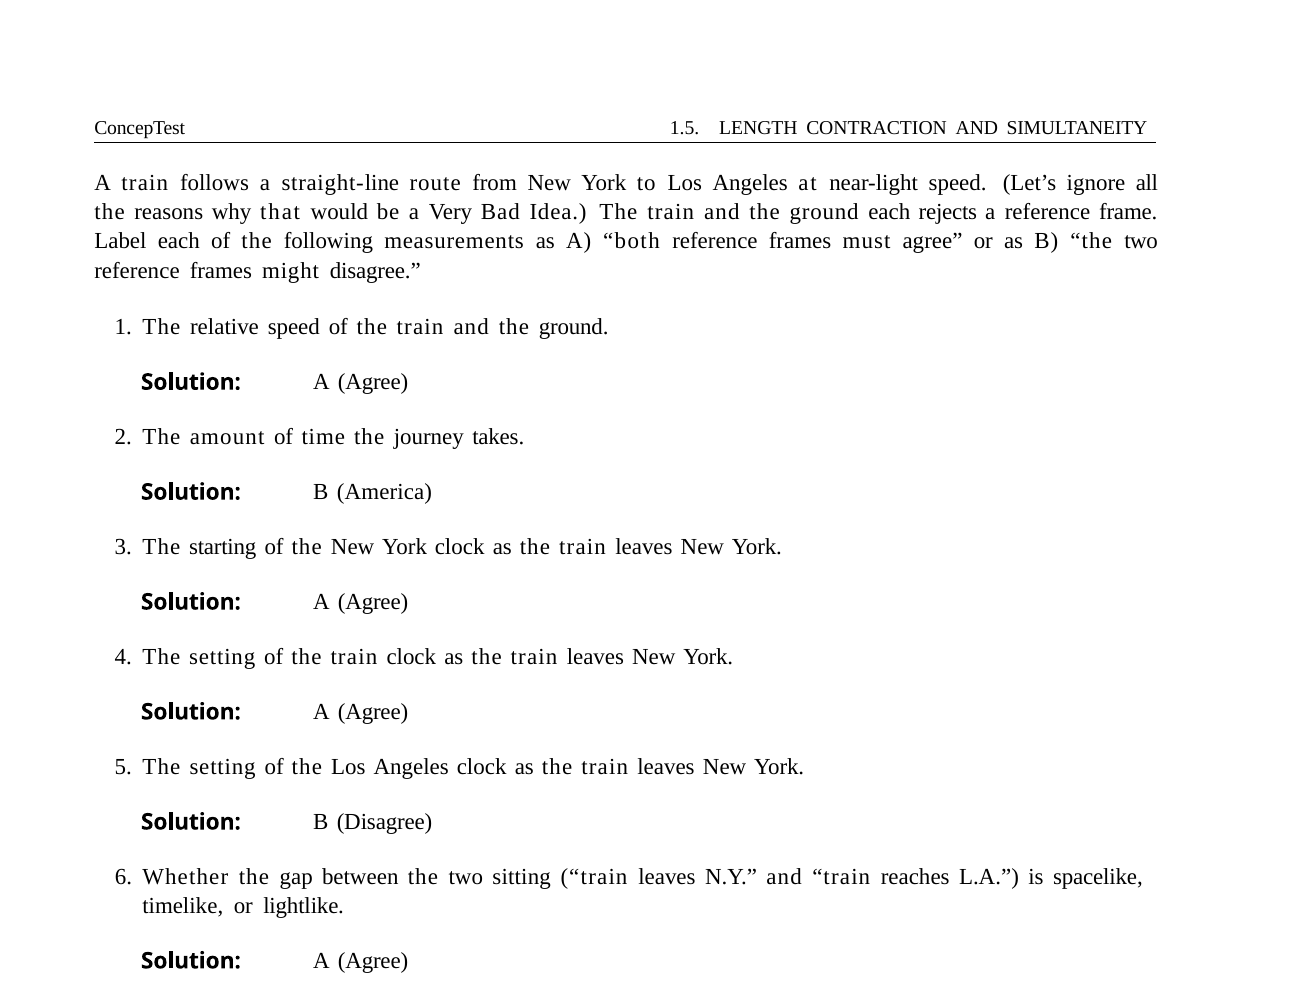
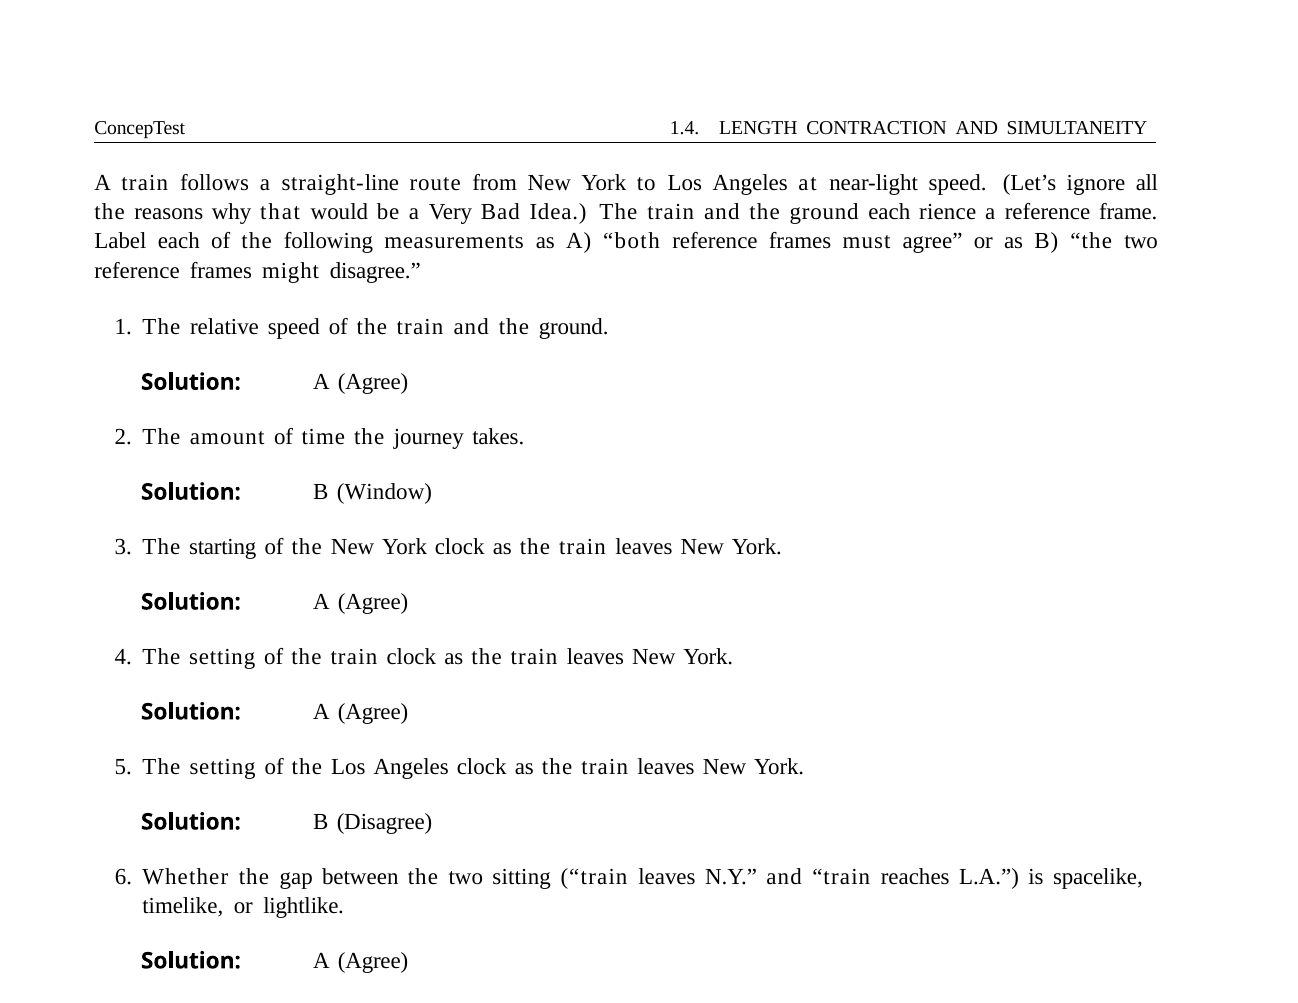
1.5: 1.5 -> 1.4
rejects: rejects -> rience
America: America -> Window
